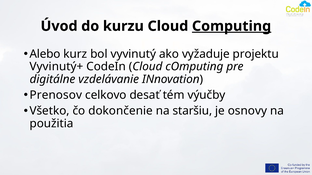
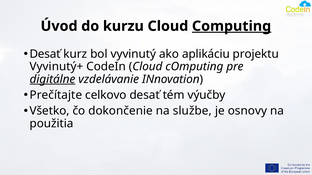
Alebo at (45, 54): Alebo -> Desať
vyžaduje: vyžaduje -> aplikáciu
digitálne underline: none -> present
Prenosov: Prenosov -> Prečítajte
staršiu: staršiu -> službe
